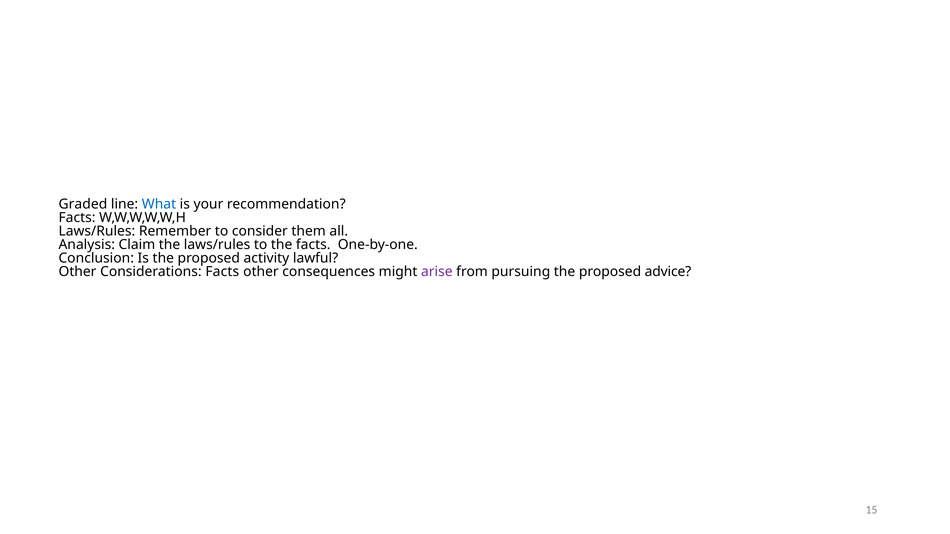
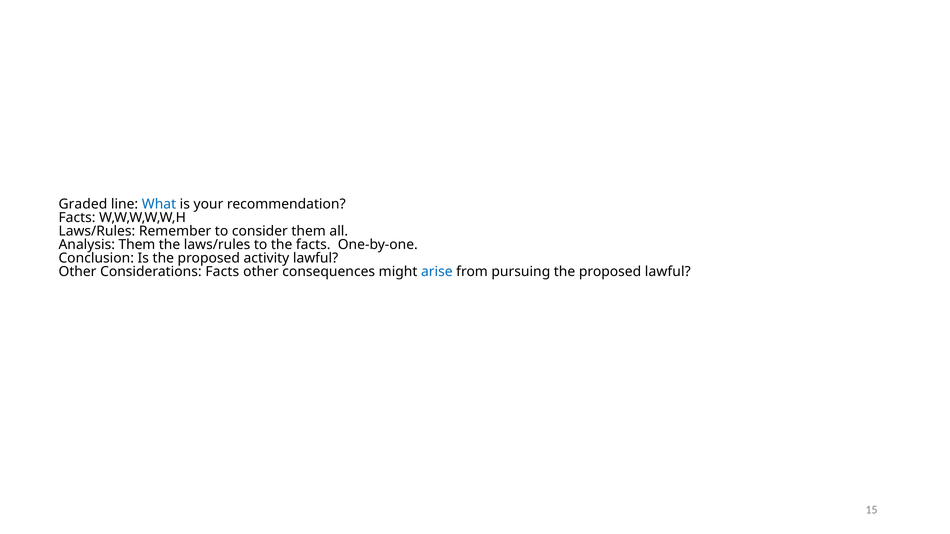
Analysis Claim: Claim -> Them
arise colour: purple -> blue
proposed advice: advice -> lawful
